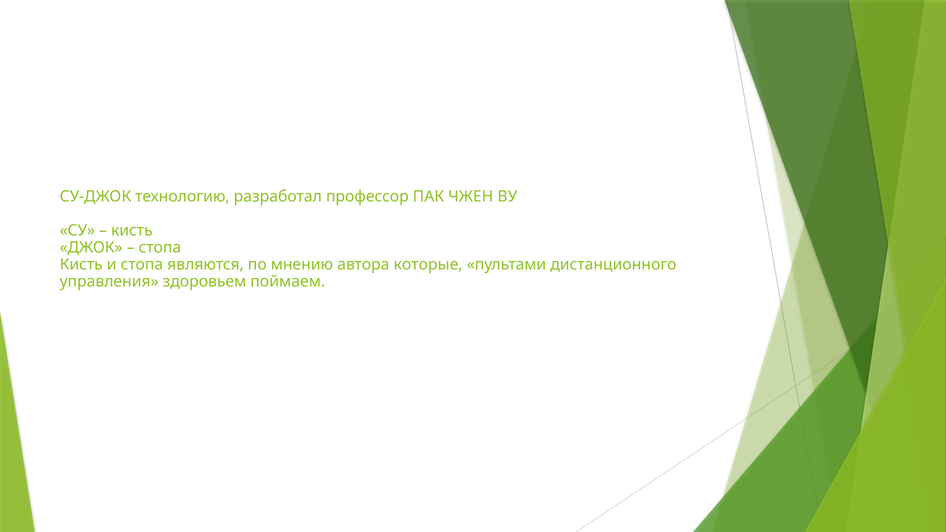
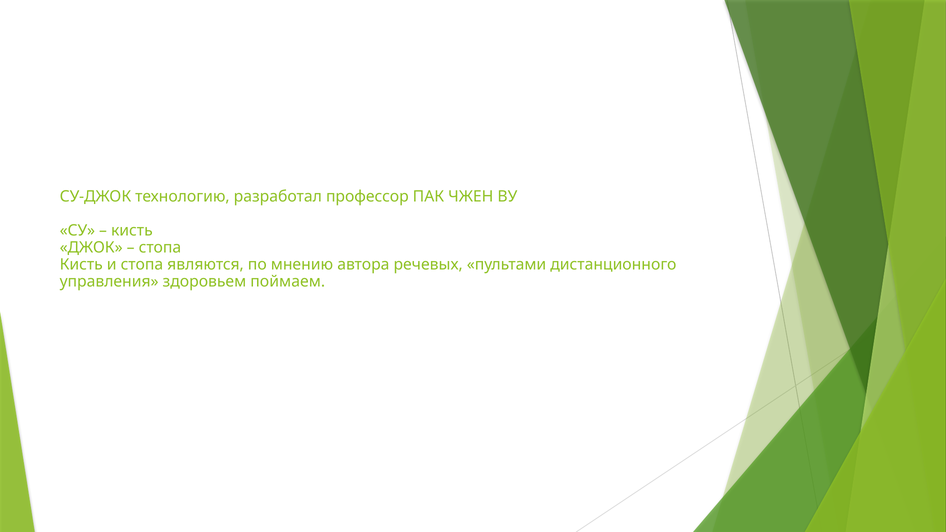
которые: которые -> речевых
